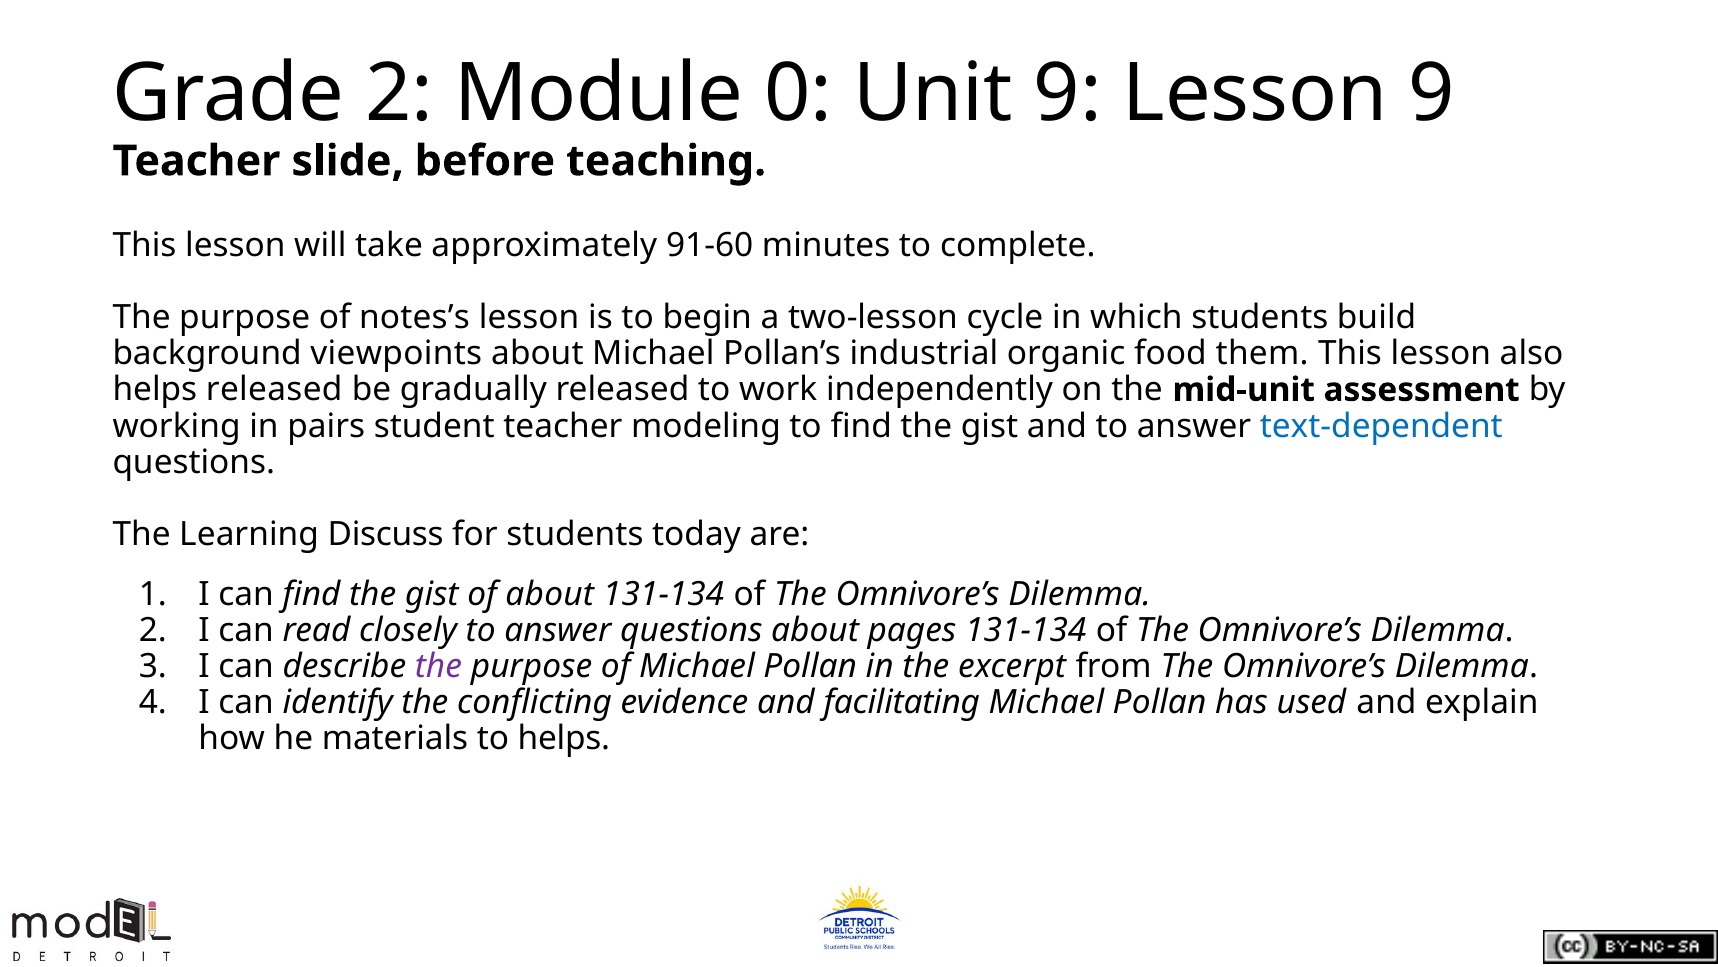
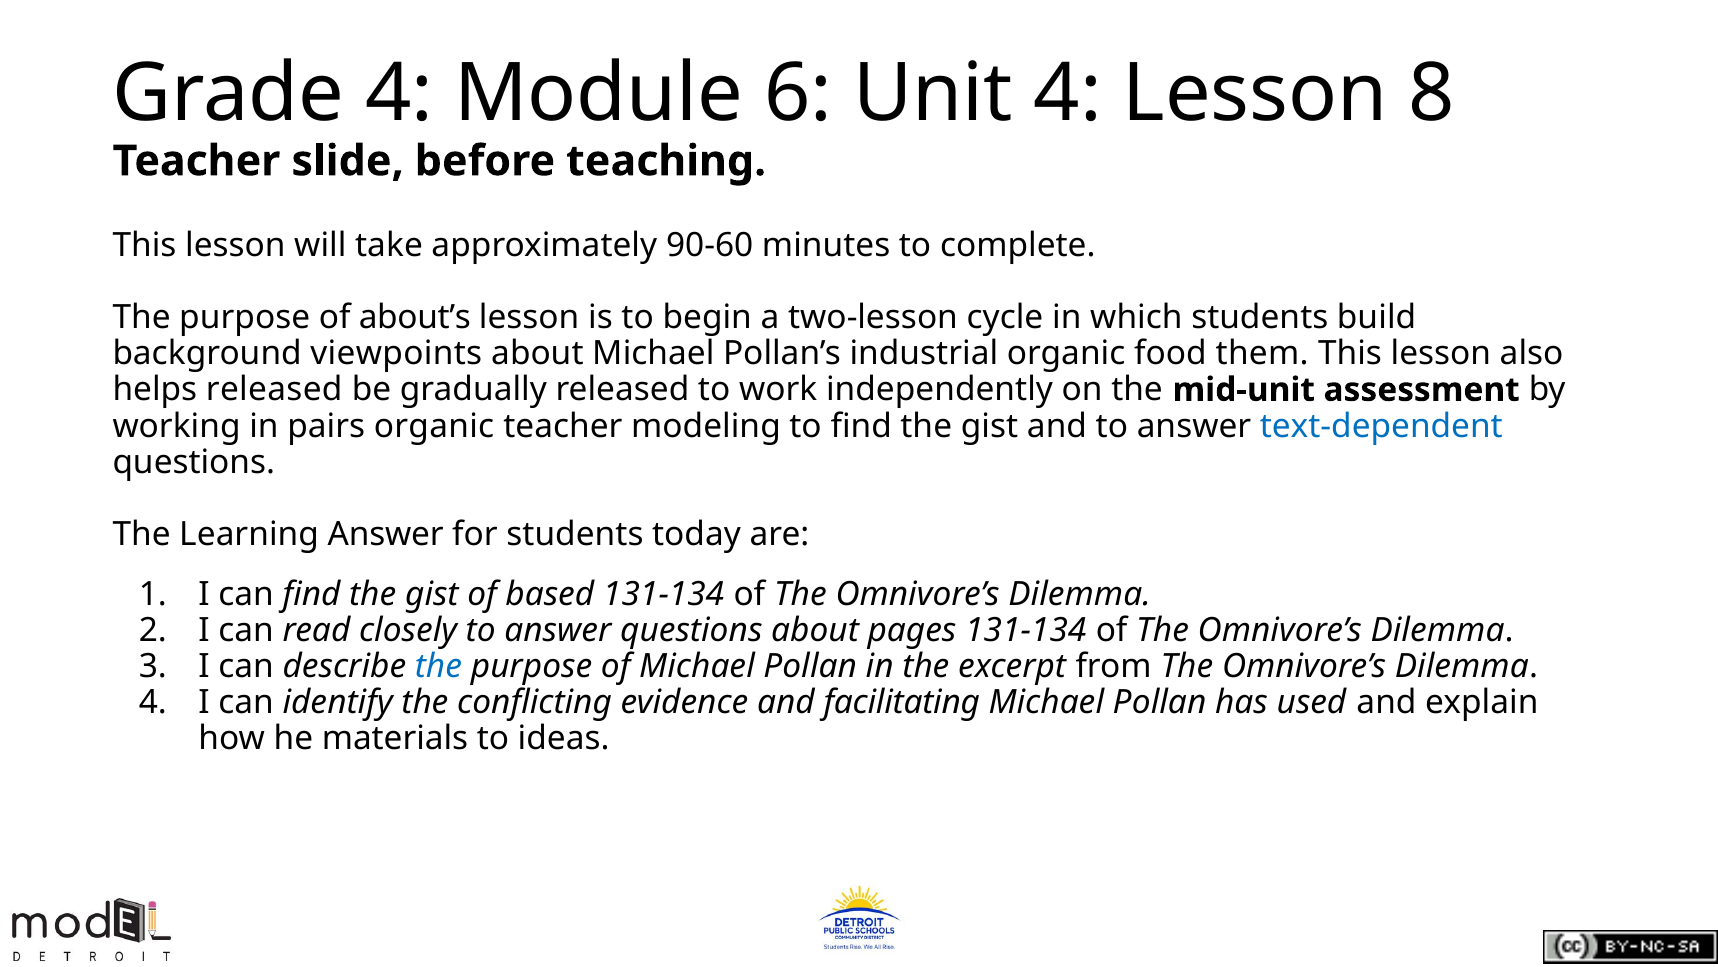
Grade 2: 2 -> 4
0: 0 -> 6
Unit 9: 9 -> 4
Lesson 9: 9 -> 8
91-60: 91-60 -> 90-60
notes’s: notes’s -> about’s
pairs student: student -> organic
Learning Discuss: Discuss -> Answer
of about: about -> based
the at (438, 666) colour: purple -> blue
to helps: helps -> ideas
